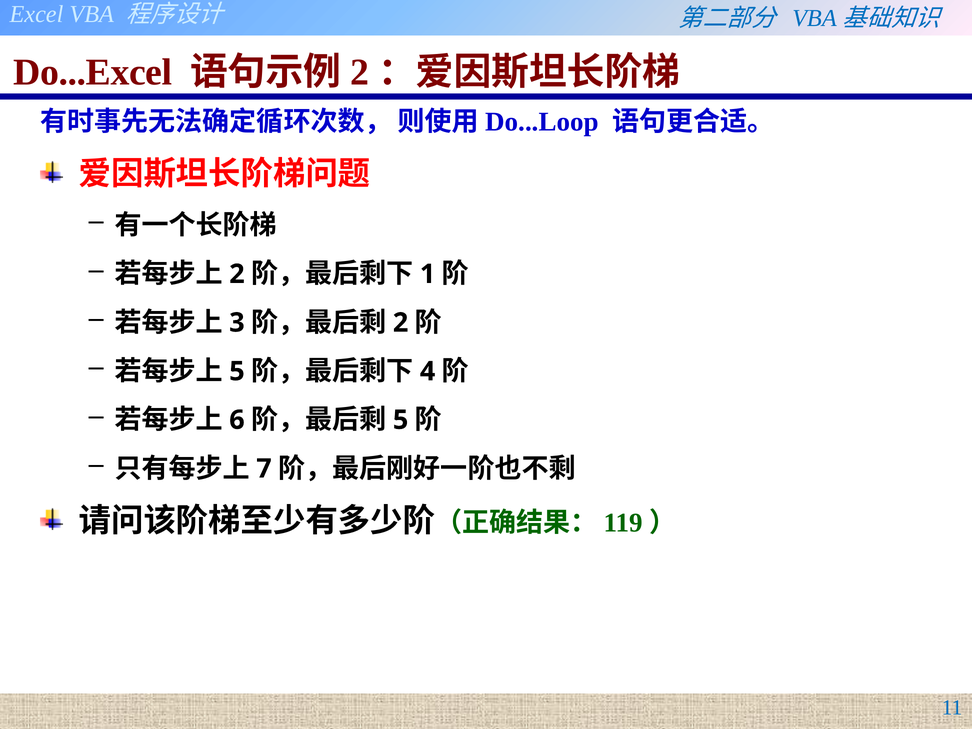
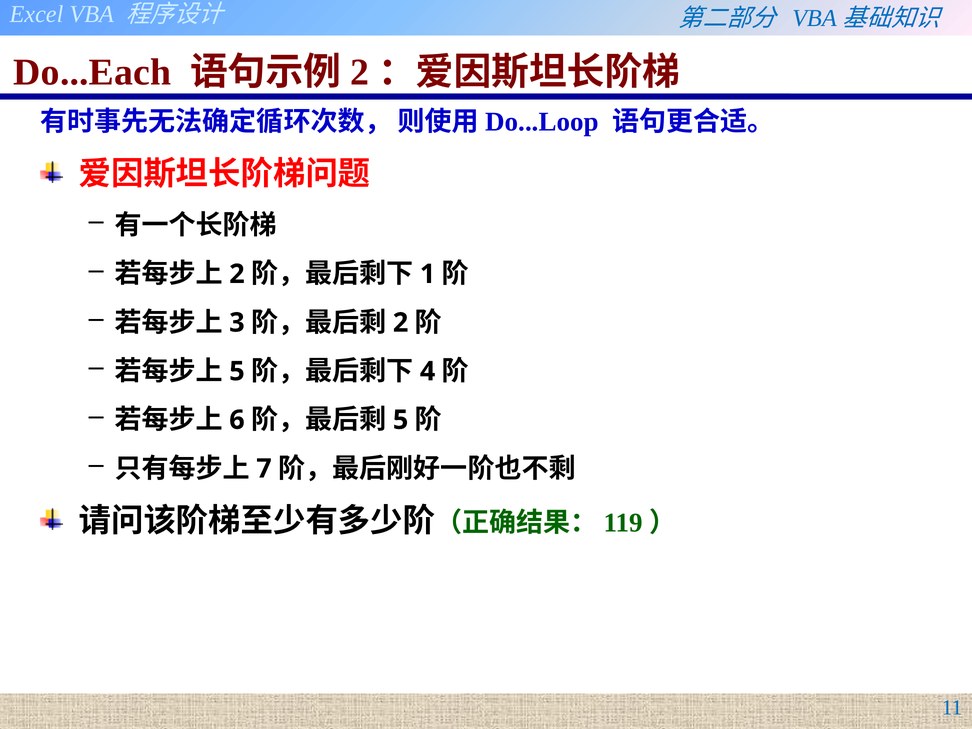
Do...Excel: Do...Excel -> Do...Each
